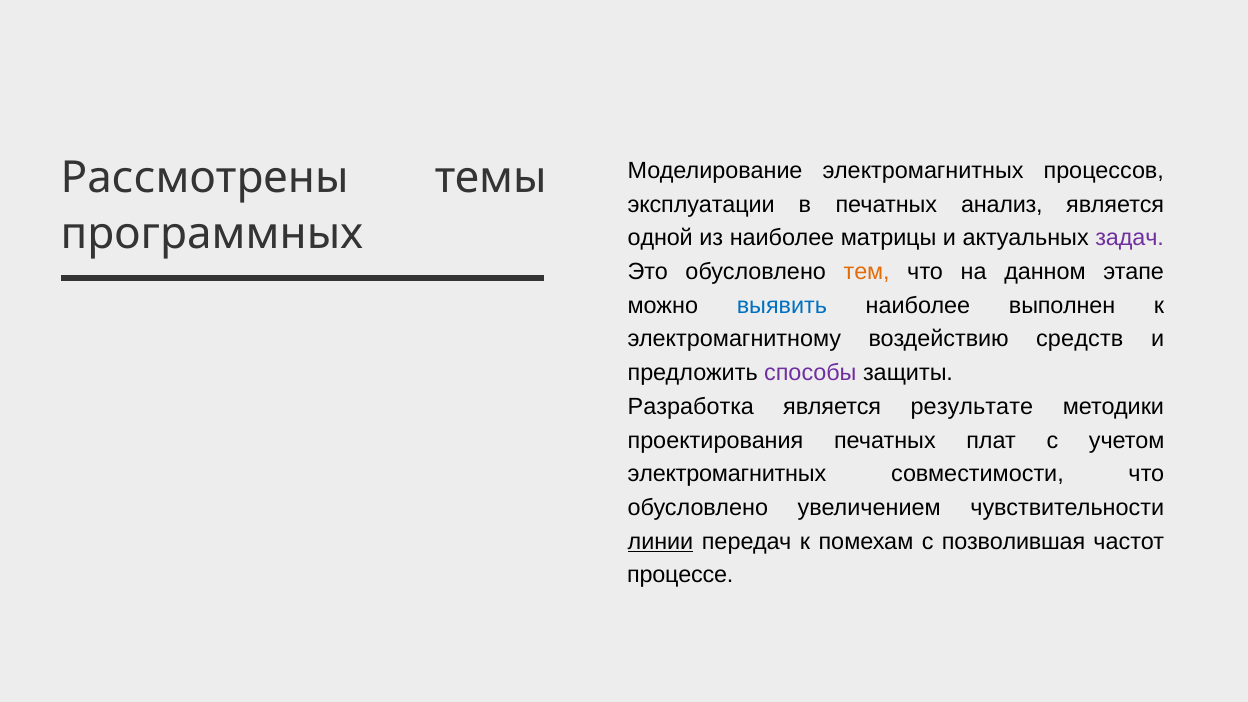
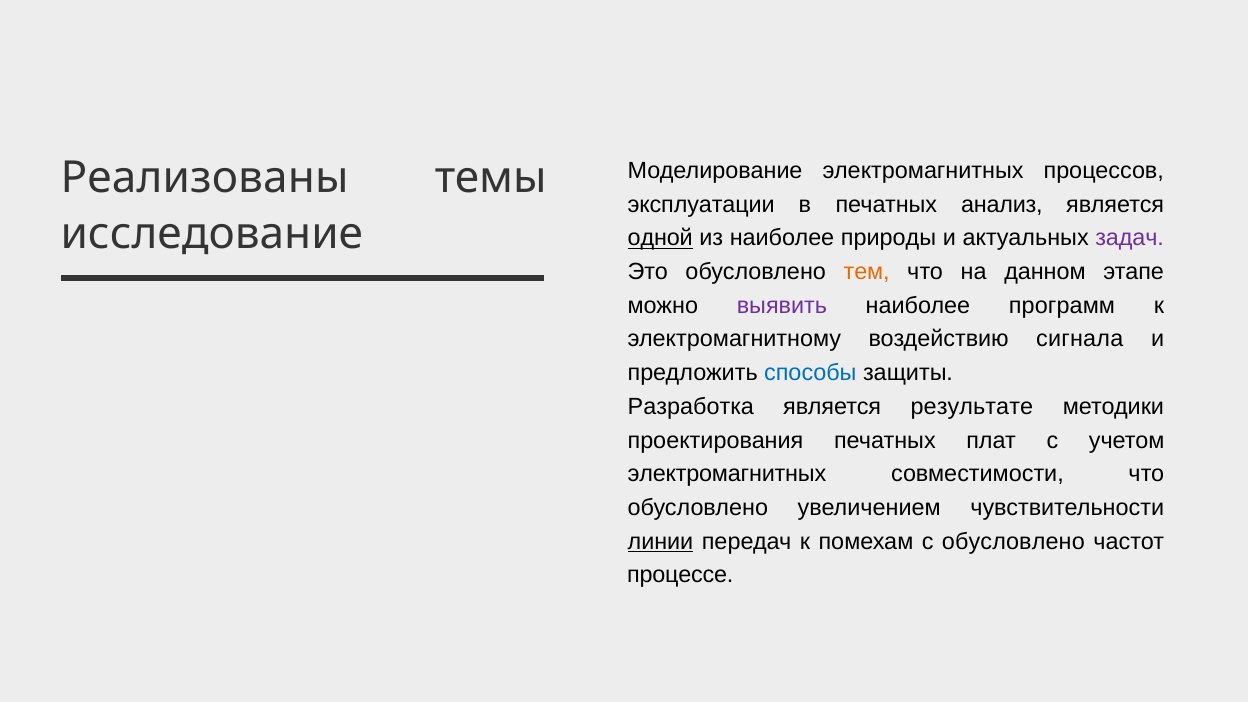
Рассмотрены: Рассмотрены -> Реализованы
программных: программных -> исследование
одной underline: none -> present
матрицы: матрицы -> природы
выявить colour: blue -> purple
выполнен: выполнен -> программ
средств: средств -> сигнала
способы colour: purple -> blue
с позволившая: позволившая -> обусловлено
